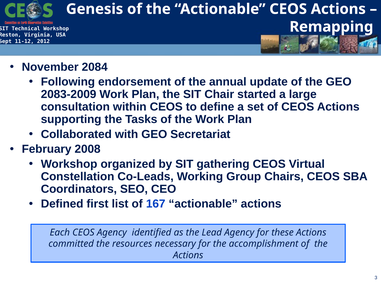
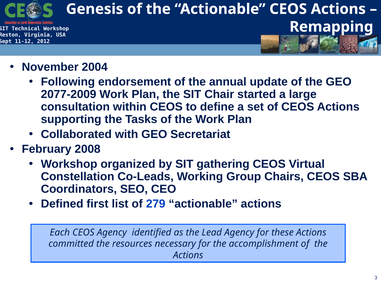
2084: 2084 -> 2004
2083-2009: 2083-2009 -> 2077-2009
167: 167 -> 279
